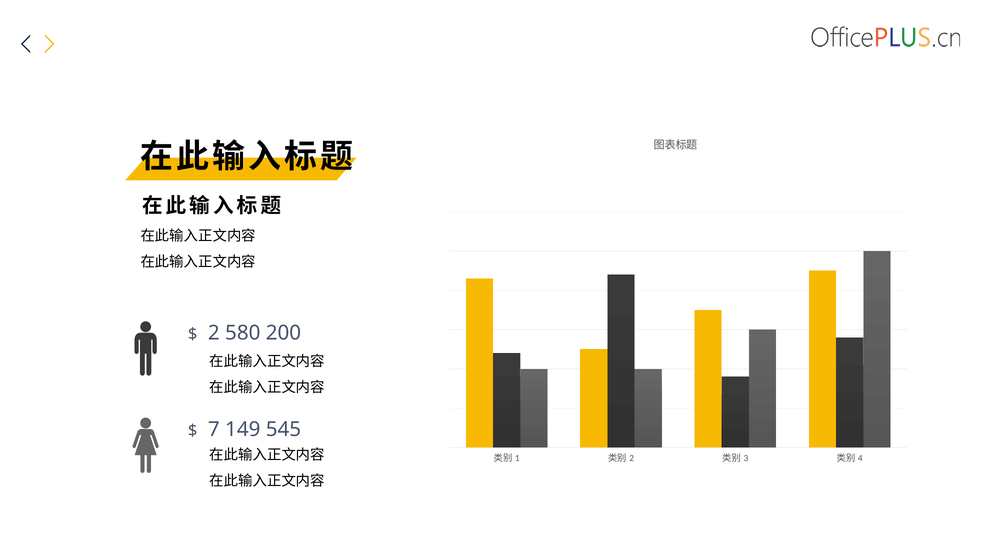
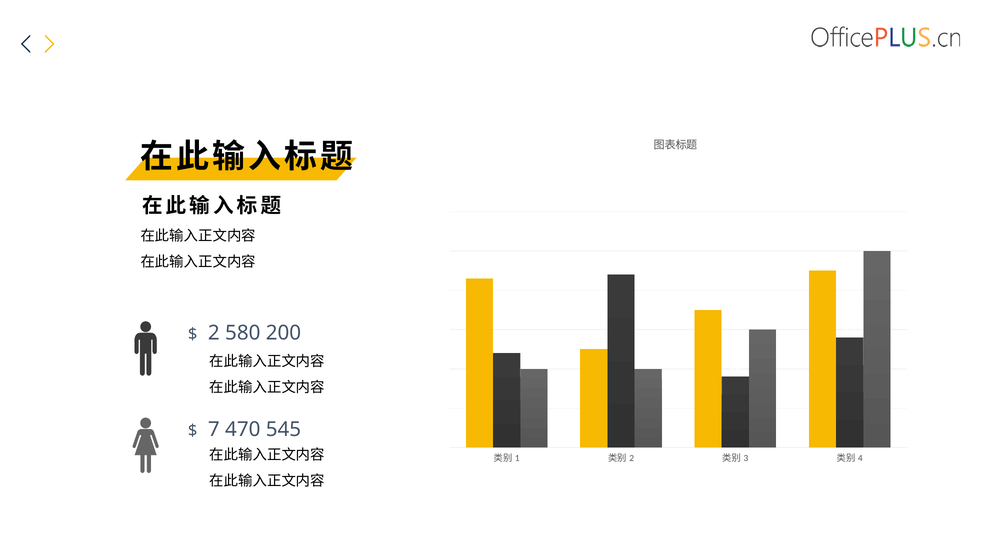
149: 149 -> 470
